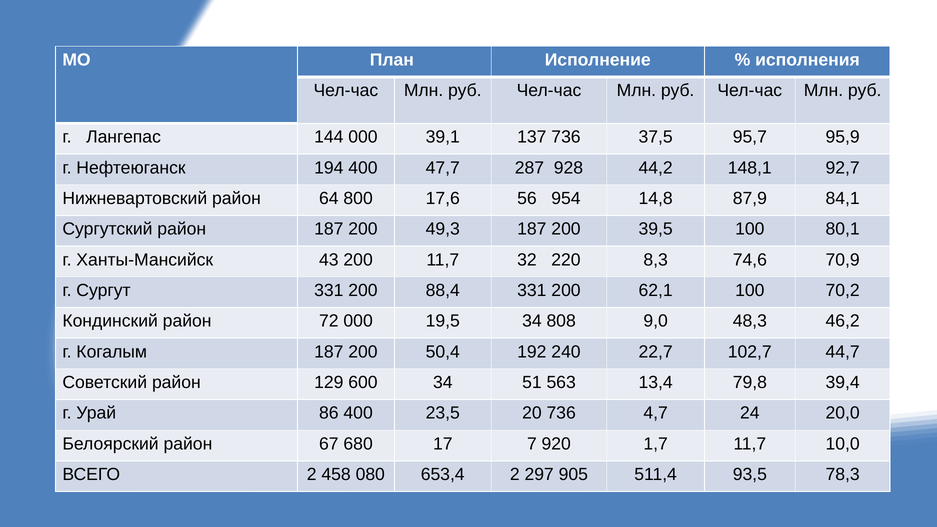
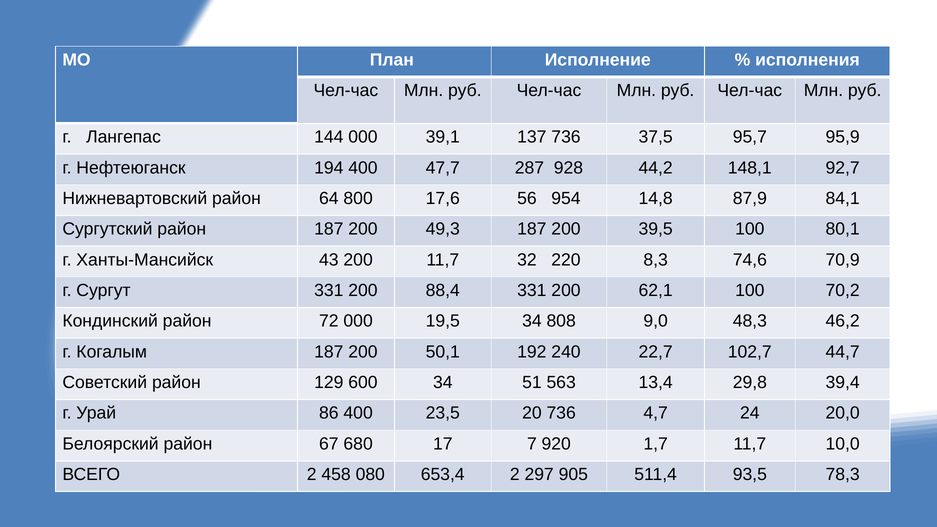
50,4: 50,4 -> 50,1
79,8: 79,8 -> 29,8
